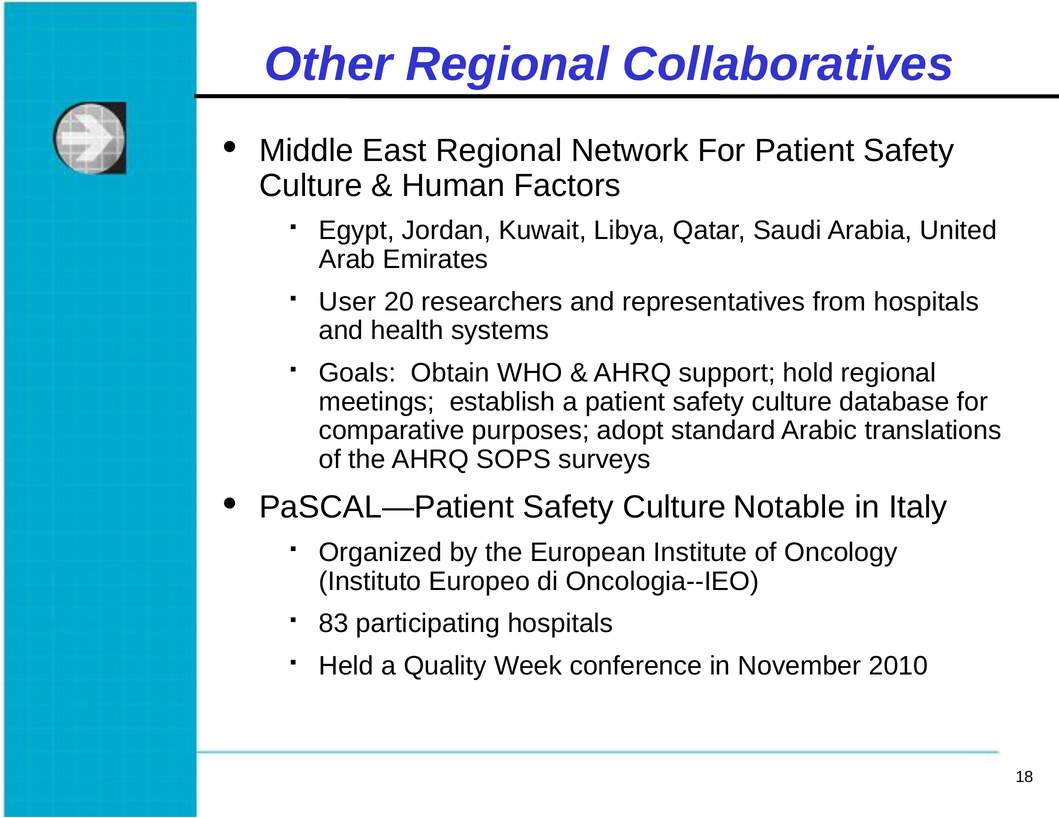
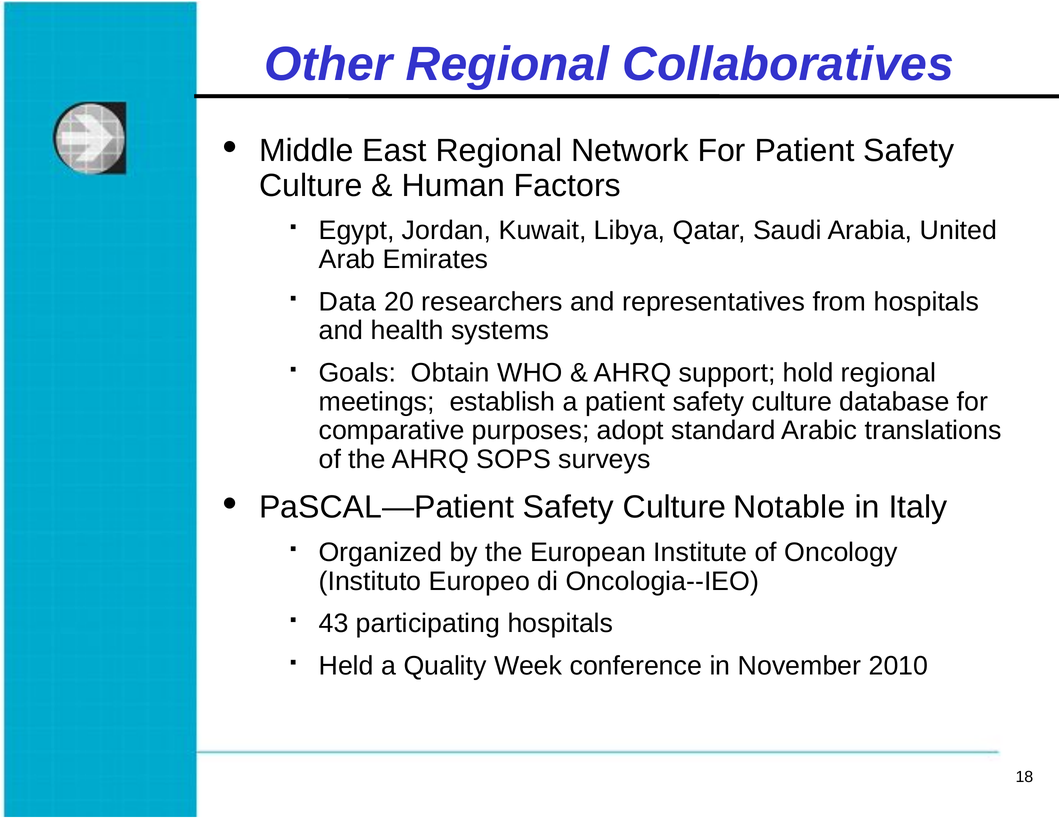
User: User -> Data
83: 83 -> 43
